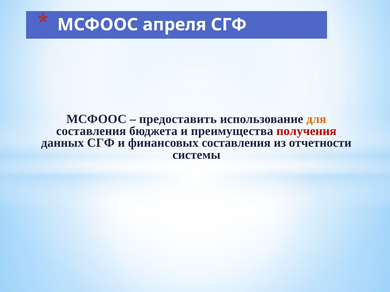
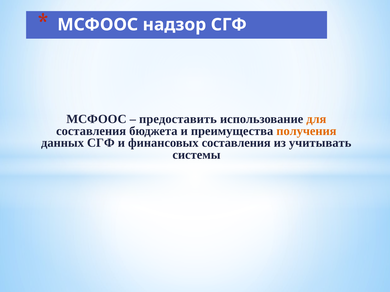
апреля: апреля -> надзор
получения colour: red -> orange
отчетности: отчетности -> учитывать
